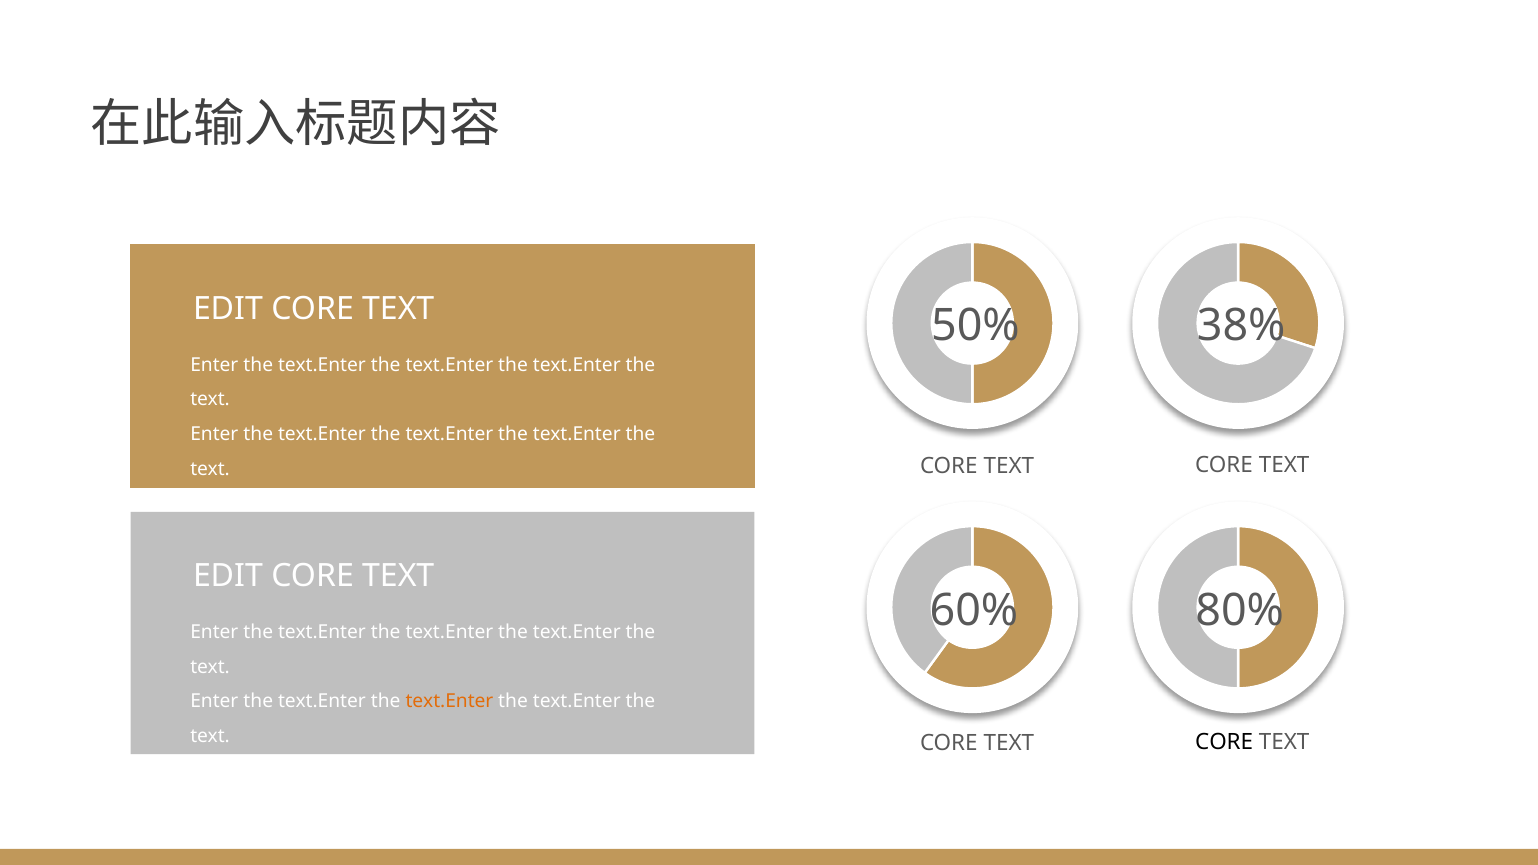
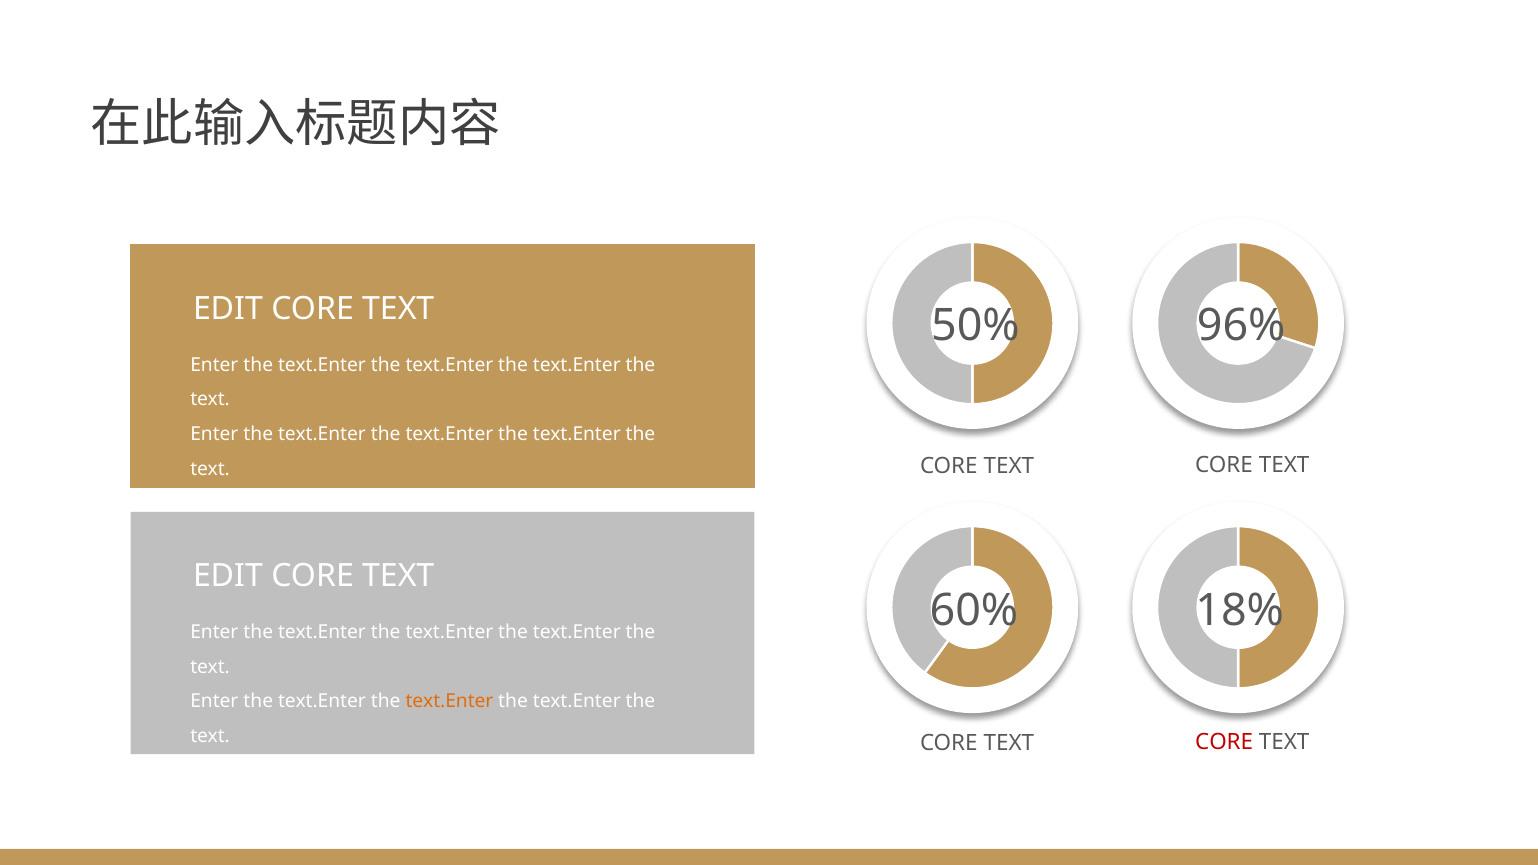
38%: 38% -> 96%
80%: 80% -> 18%
CORE at (1224, 742) colour: black -> red
